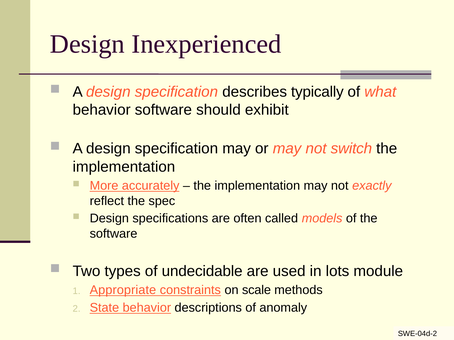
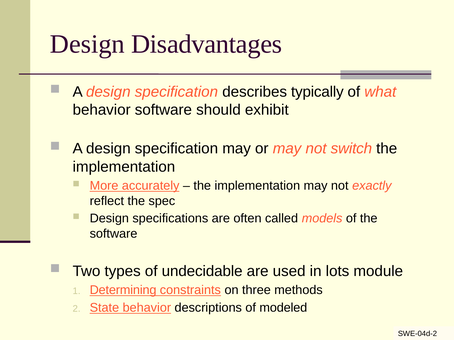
Inexperienced: Inexperienced -> Disadvantages
Appropriate: Appropriate -> Determining
scale: scale -> three
anomaly: anomaly -> modeled
